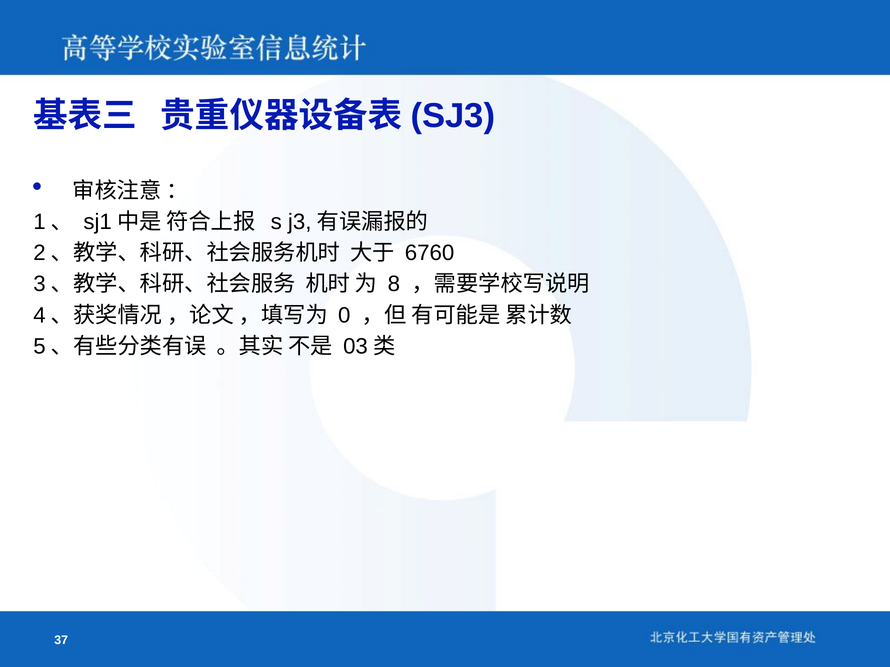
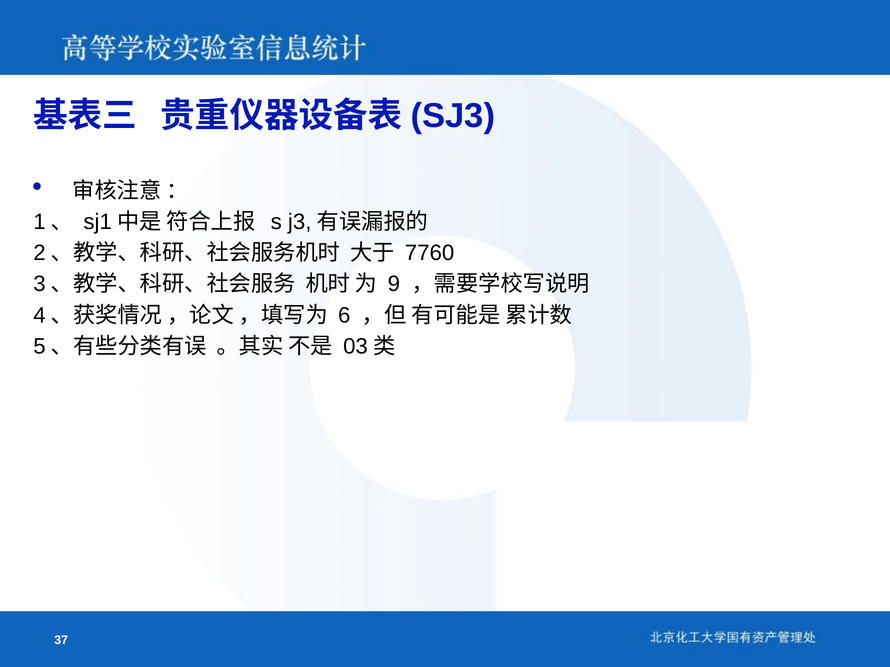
6760: 6760 -> 7760
8: 8 -> 9
0: 0 -> 6
